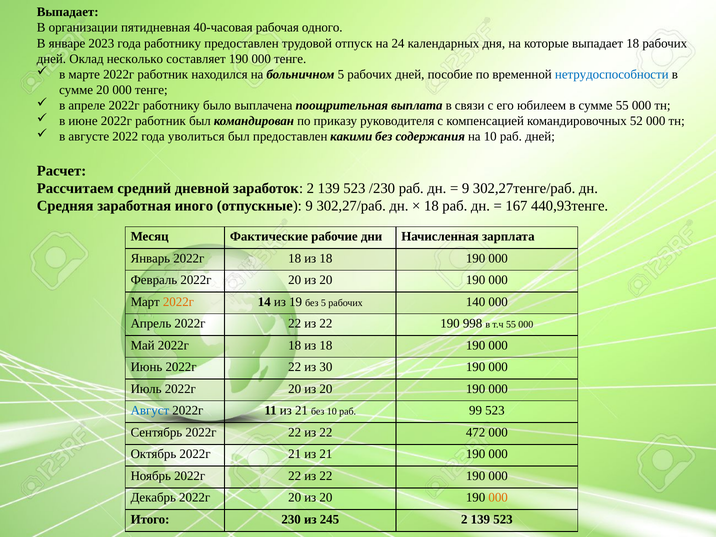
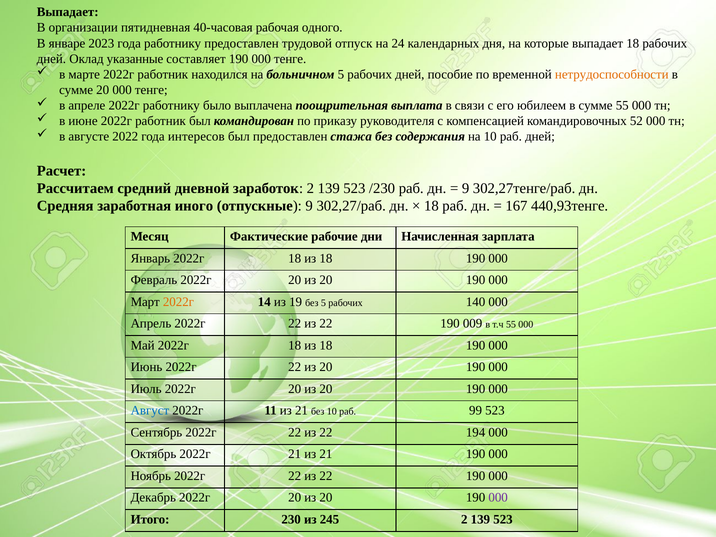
несколько: несколько -> указанные
нетрудоспособности colour: blue -> orange
уволиться: уволиться -> интересов
какими: какими -> стажа
998: 998 -> 009
22 из 30: 30 -> 20
472: 472 -> 194
000 at (498, 498) colour: orange -> purple
